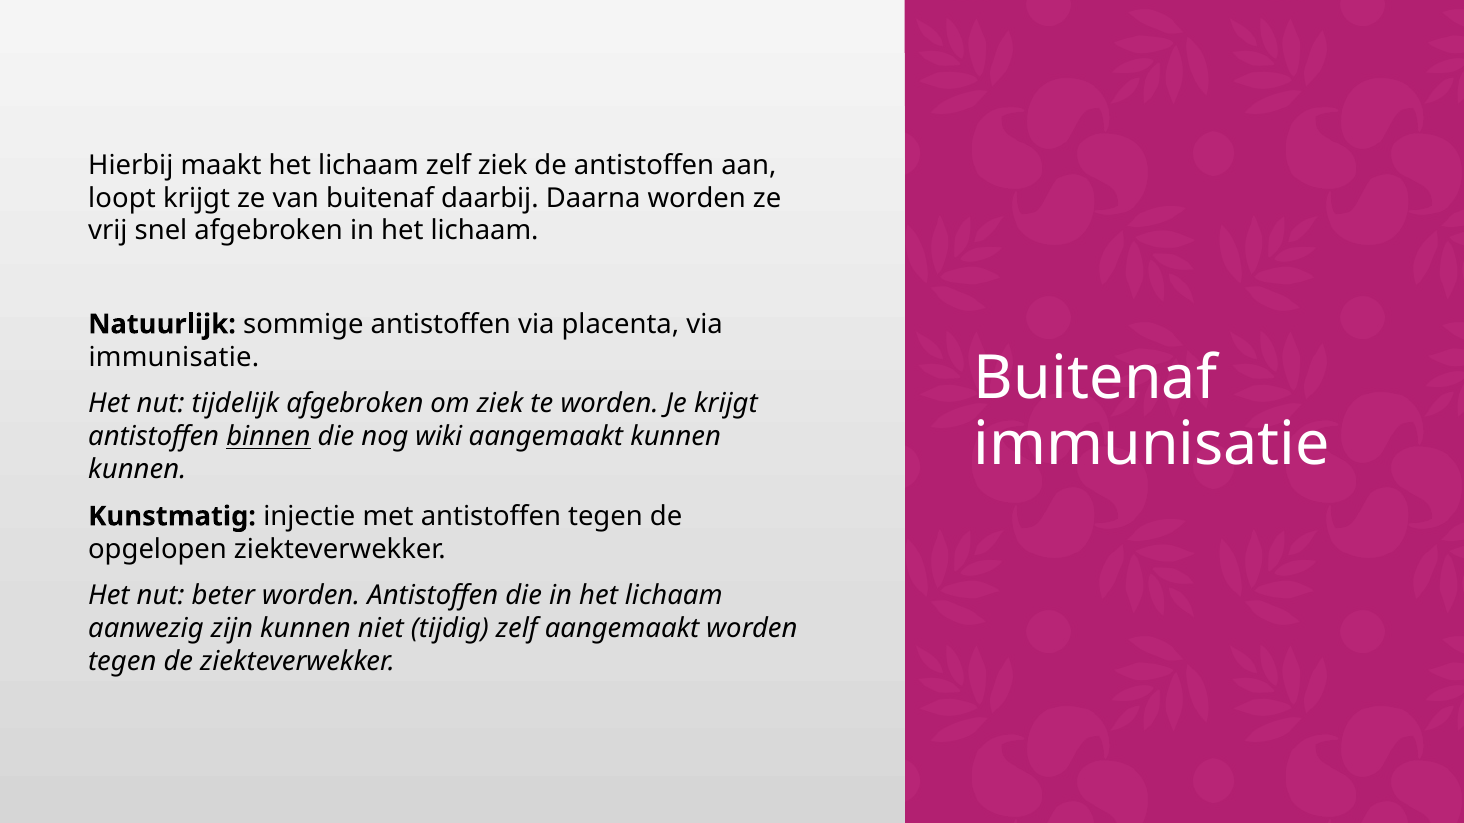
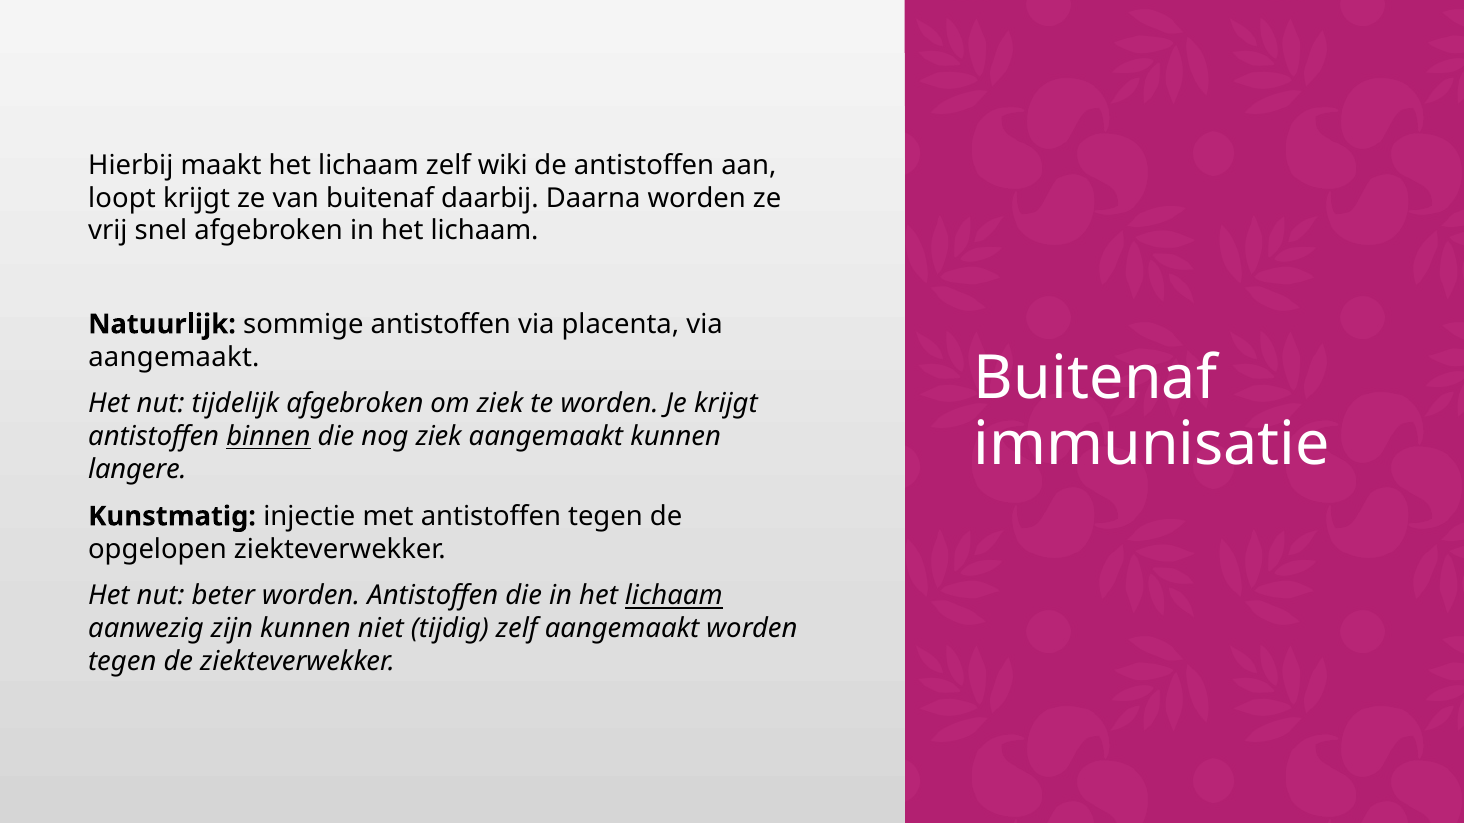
zelf ziek: ziek -> wiki
immunisatie at (174, 357): immunisatie -> aangemaakt
nog wiki: wiki -> ziek
kunnen at (137, 470): kunnen -> langere
lichaam at (674, 596) underline: none -> present
